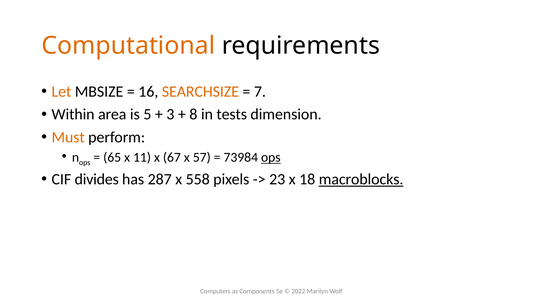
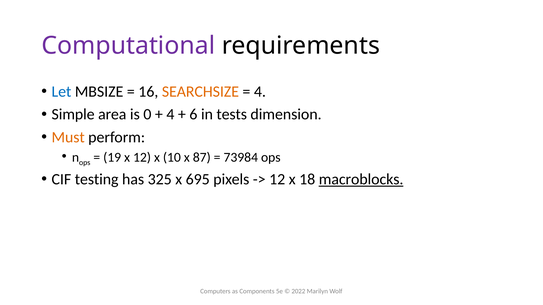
Computational colour: orange -> purple
Let colour: orange -> blue
7 at (260, 92): 7 -> 4
Within: Within -> Simple
5: 5 -> 0
3 at (170, 115): 3 -> 4
8: 8 -> 6
65: 65 -> 19
x 11: 11 -> 12
67: 67 -> 10
57: 57 -> 87
ops at (271, 158) underline: present -> none
divides: divides -> testing
287: 287 -> 325
558: 558 -> 695
23 at (277, 180): 23 -> 12
